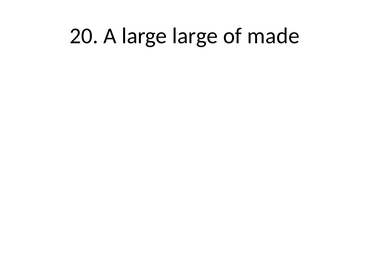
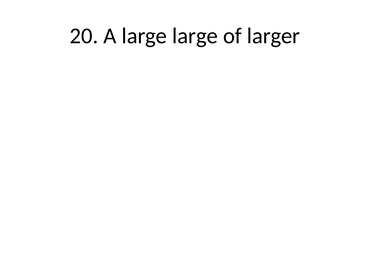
made: made -> larger
